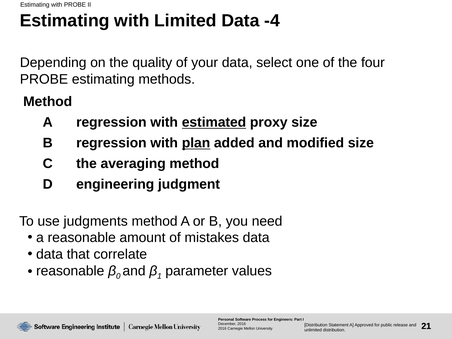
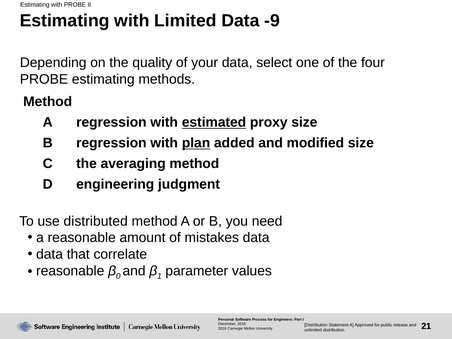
-4: -4 -> -9
judgments: judgments -> distributed
